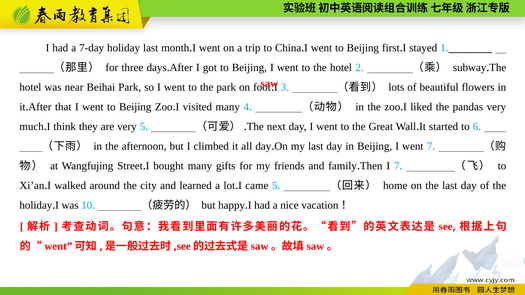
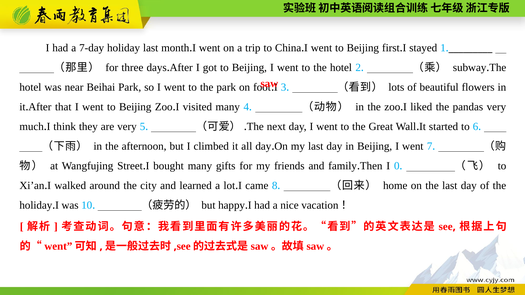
I 7: 7 -> 0
came 5: 5 -> 8
